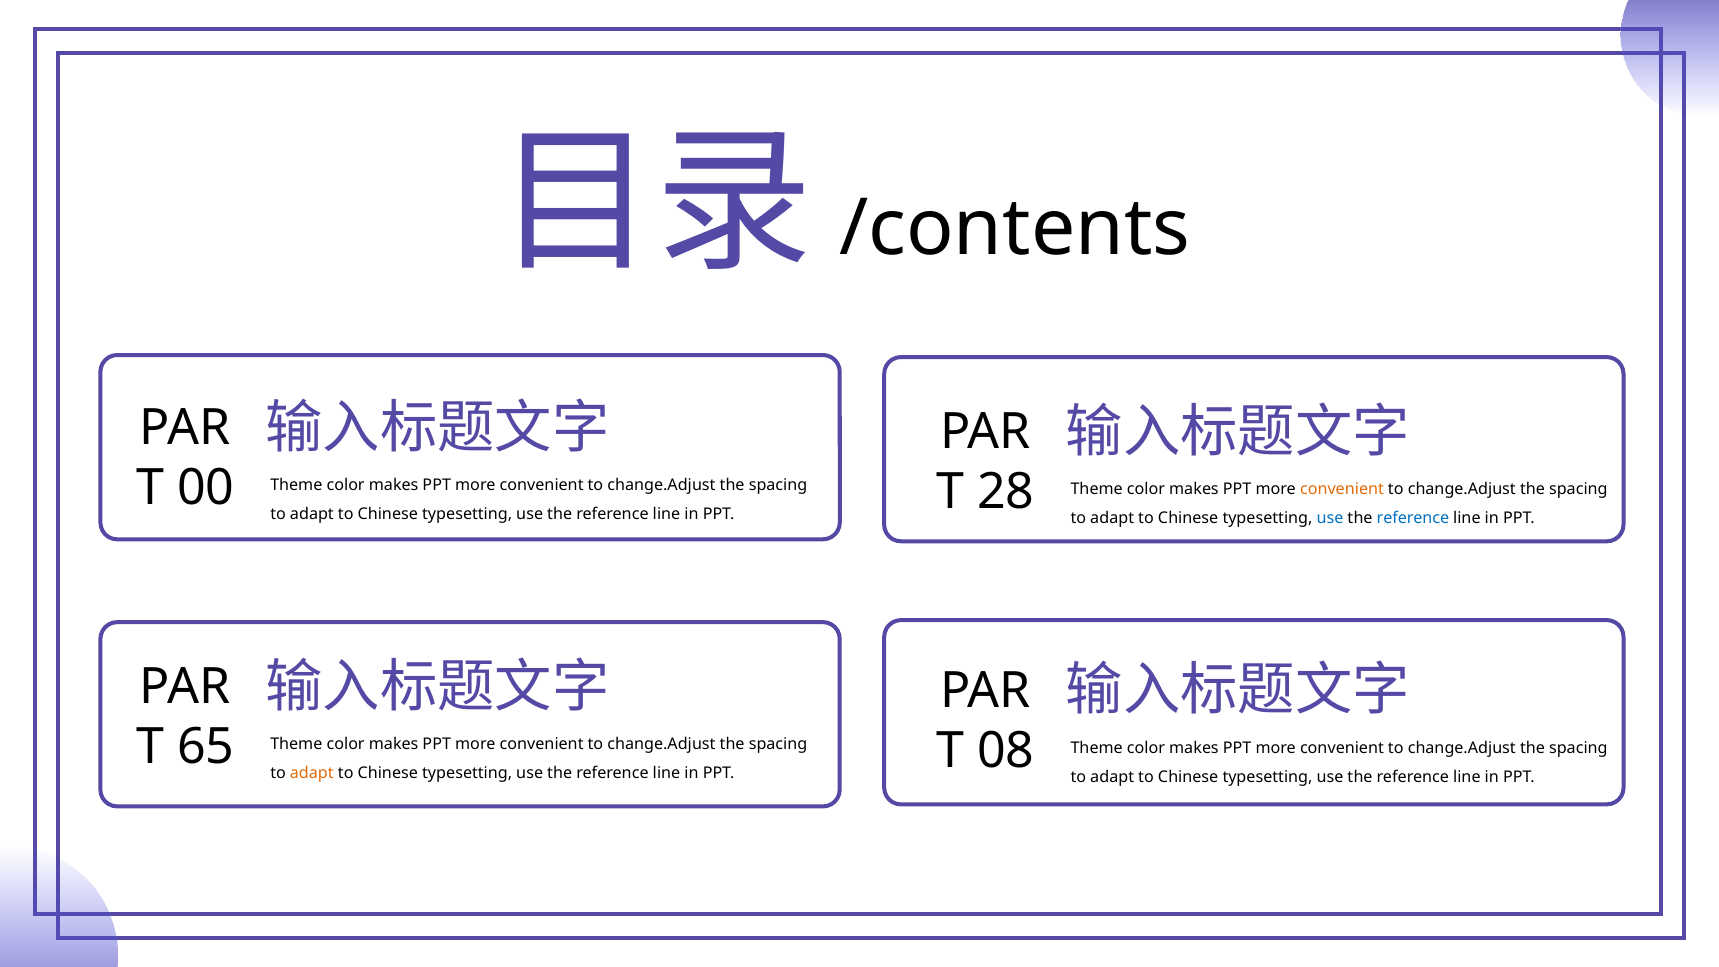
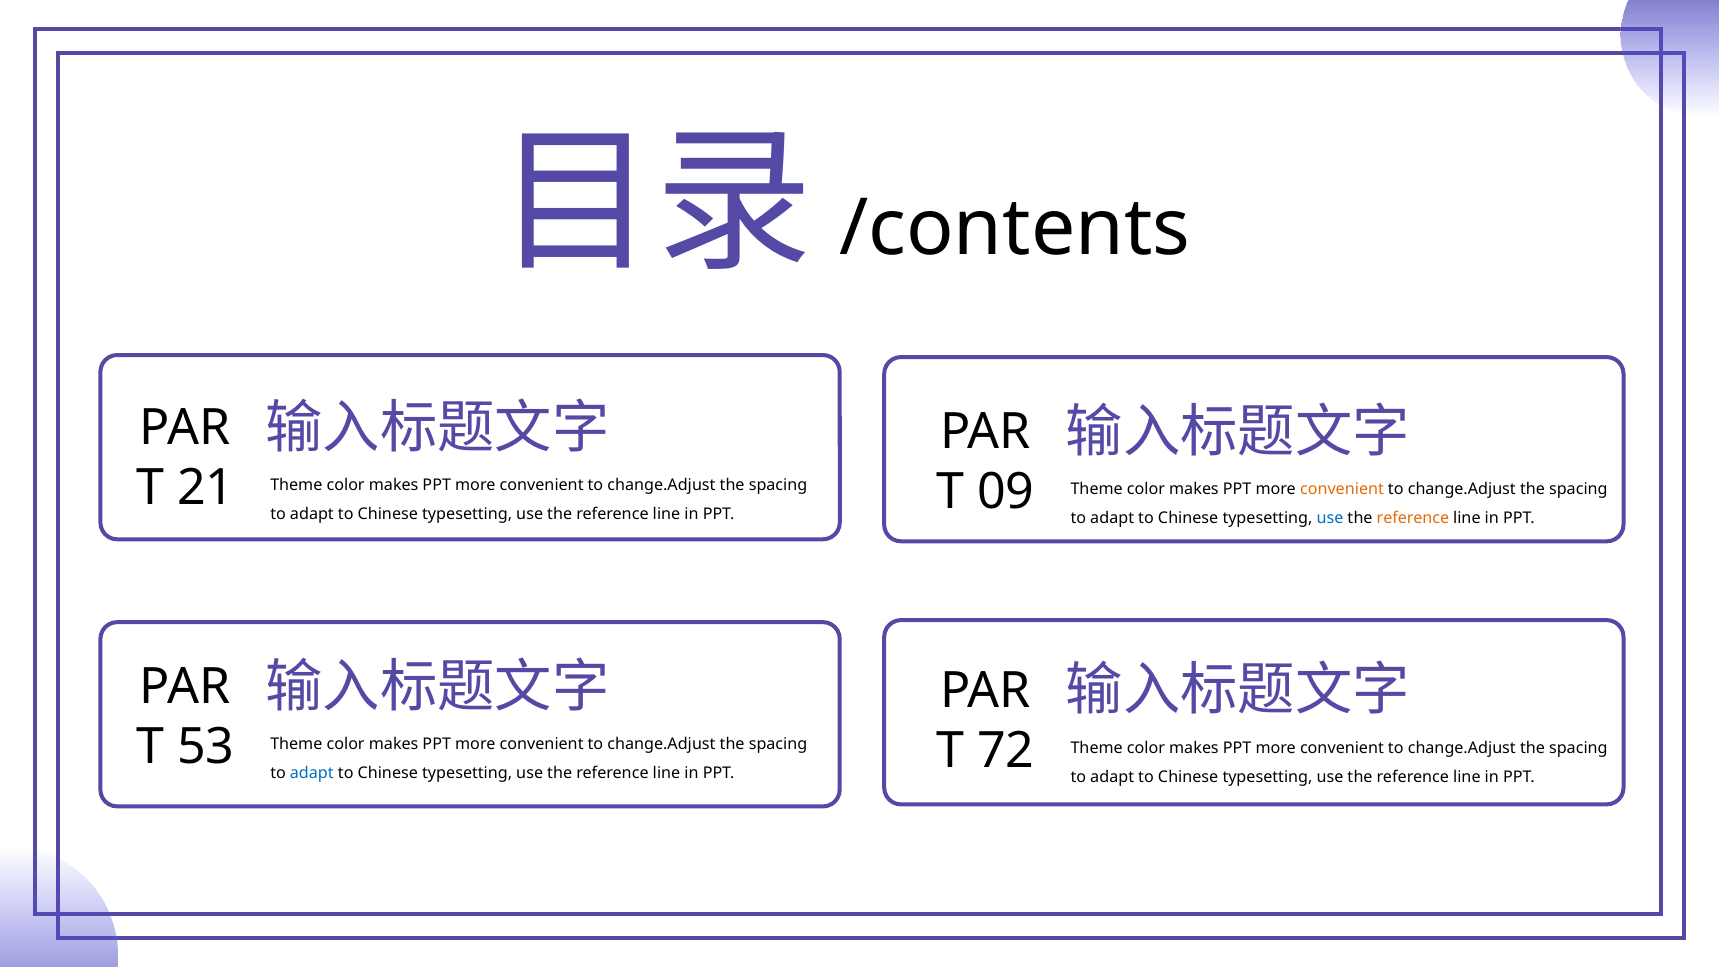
00: 00 -> 21
28: 28 -> 09
reference at (1413, 518) colour: blue -> orange
65: 65 -> 53
08: 08 -> 72
adapt at (312, 773) colour: orange -> blue
